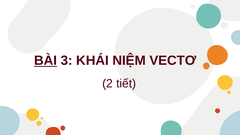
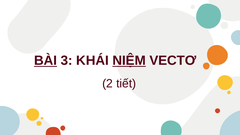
NIỆM underline: none -> present
